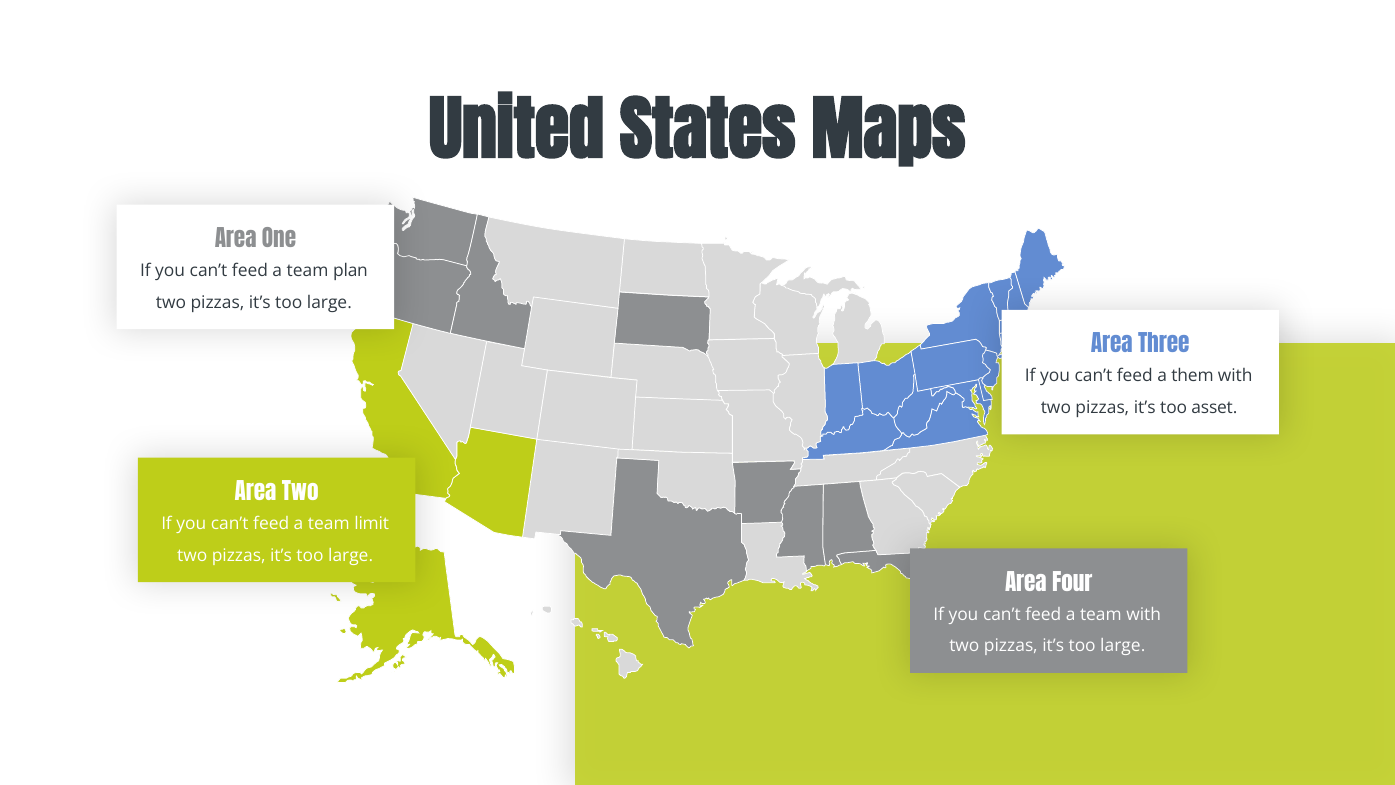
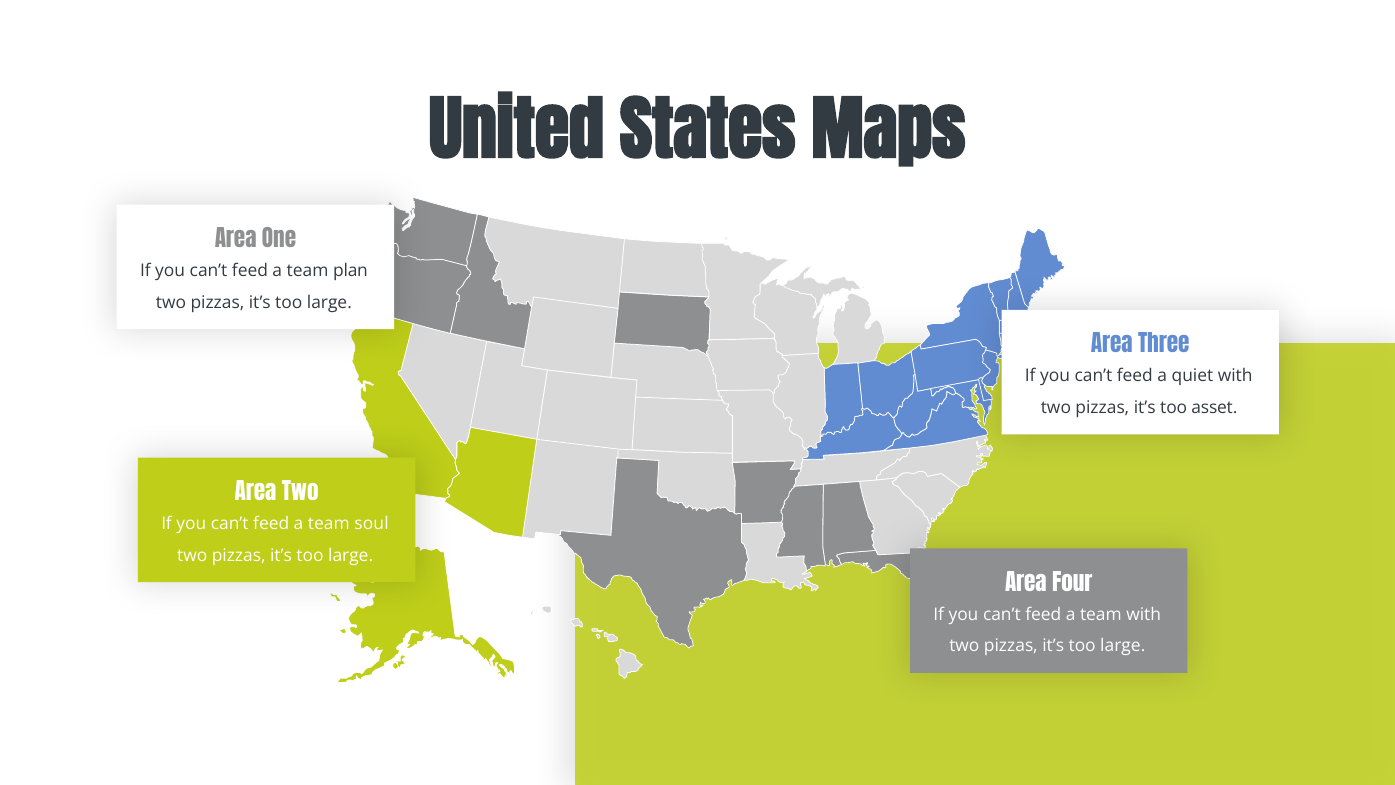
them: them -> quiet
limit: limit -> soul
